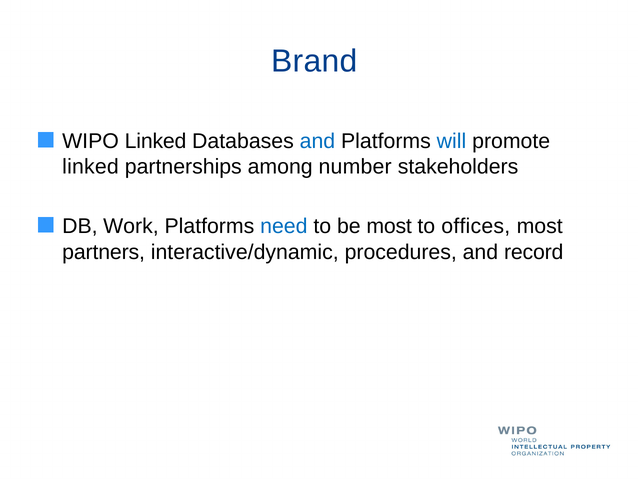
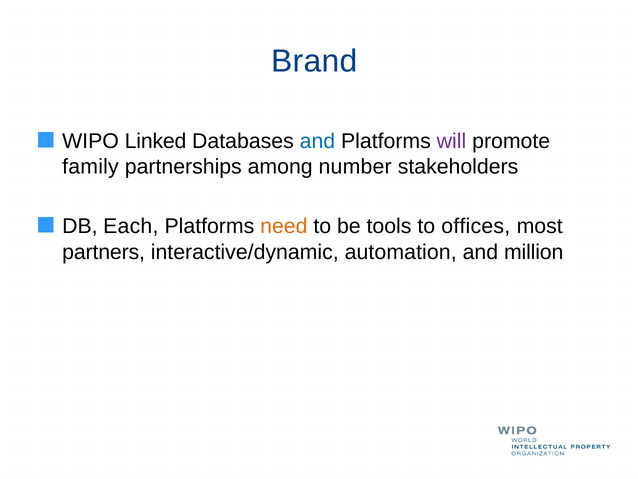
will colour: blue -> purple
linked at (90, 167): linked -> family
Work: Work -> Each
need colour: blue -> orange
be most: most -> tools
procedures: procedures -> automation
record: record -> million
